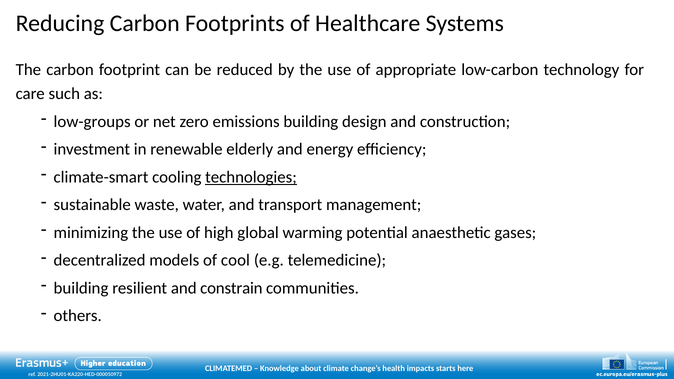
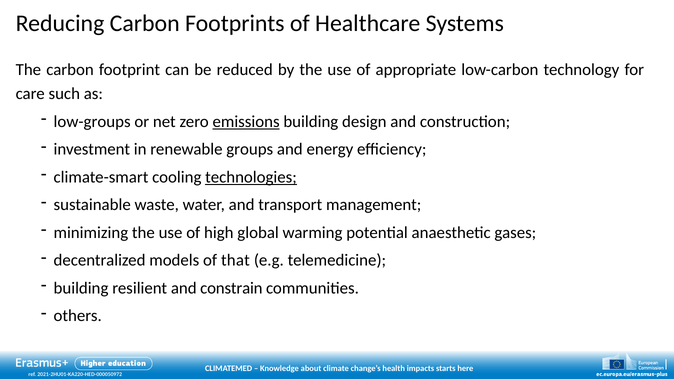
emissions underline: none -> present
elderly: elderly -> groups
cool: cool -> that
